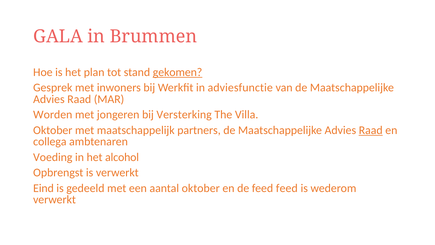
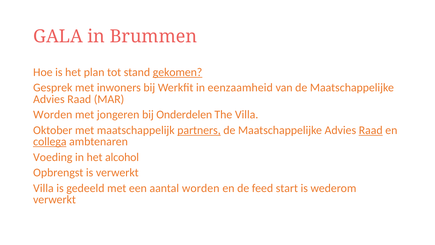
adviesfunctie: adviesfunctie -> eenzaamheid
Versterking: Versterking -> Onderdelen
partners underline: none -> present
collega underline: none -> present
Eind at (43, 188): Eind -> Villa
aantal oktober: oktober -> worden
feed feed: feed -> start
